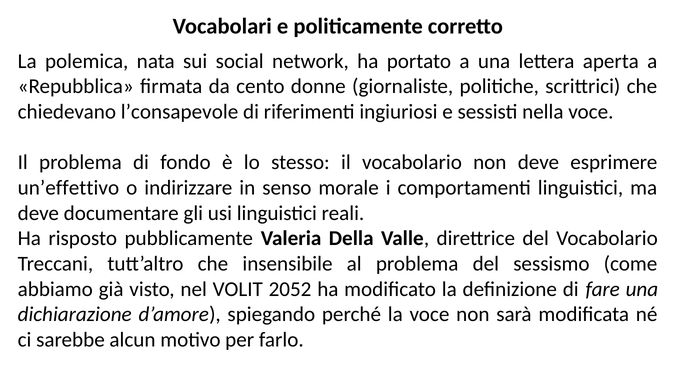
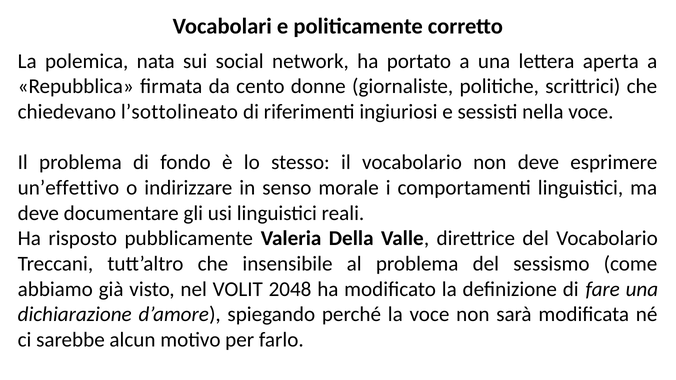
l’consapevole: l’consapevole -> l’sottolineato
2052: 2052 -> 2048
